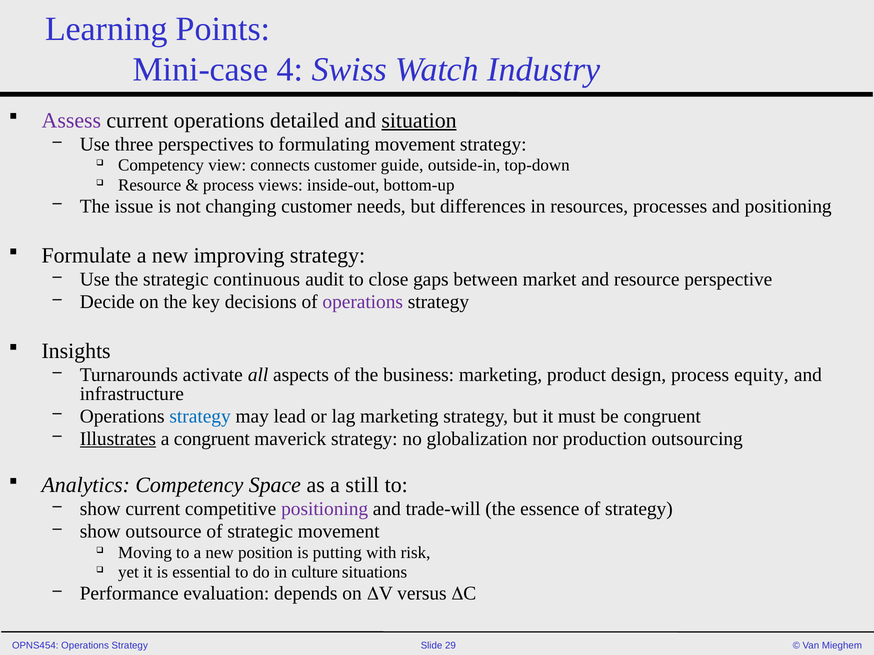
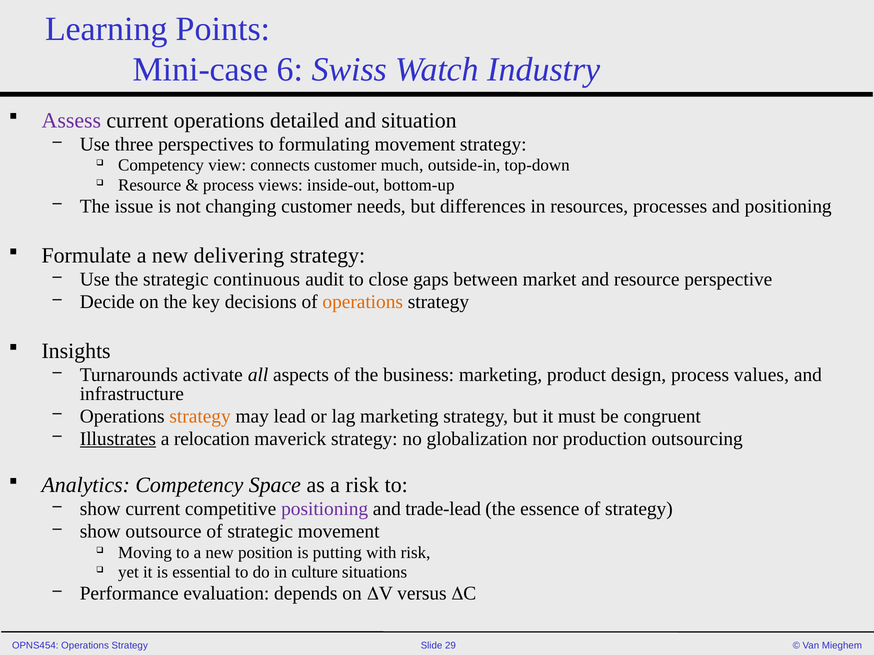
4: 4 -> 6
situation underline: present -> none
guide: guide -> much
improving: improving -> delivering
operations at (363, 302) colour: purple -> orange
equity: equity -> values
strategy at (200, 416) colour: blue -> orange
a congruent: congruent -> relocation
a still: still -> risk
trade-will: trade-will -> trade-lead
